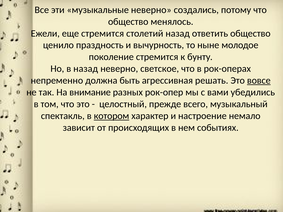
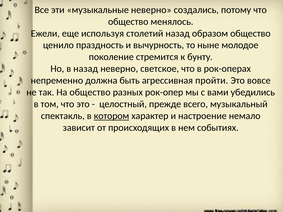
еще стремится: стремится -> используя
ответить: ответить -> образом
решать: решать -> пройти
вовсе underline: present -> none
На внимание: внимание -> общество
